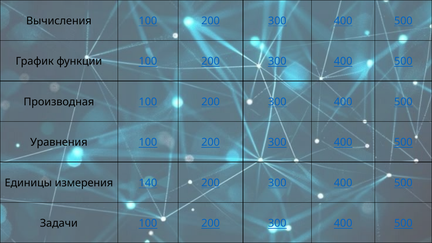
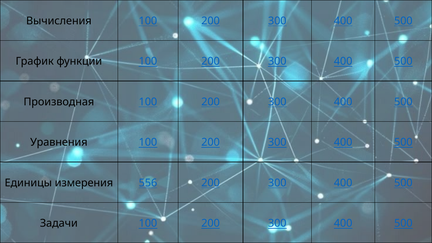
140: 140 -> 556
